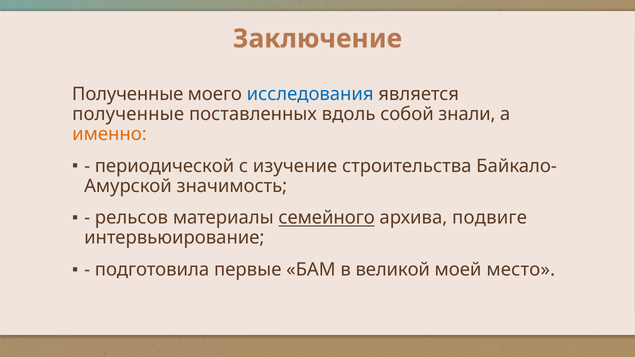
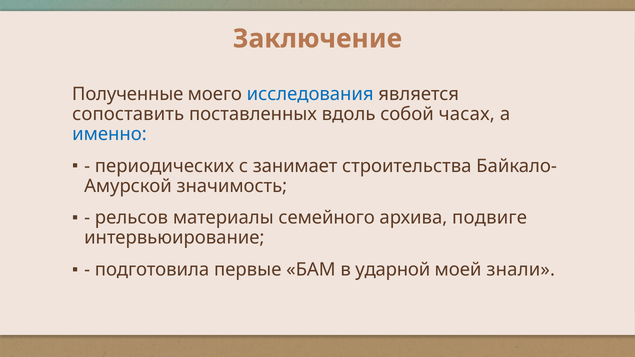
полученные at (128, 114): полученные -> сопоставить
знали: знали -> часах
именно colour: orange -> blue
периодической: периодической -> периодических
изучение: изучение -> занимает
семейного underline: present -> none
великой: великой -> ударной
место: место -> знали
